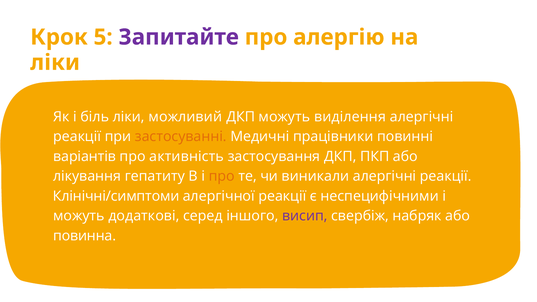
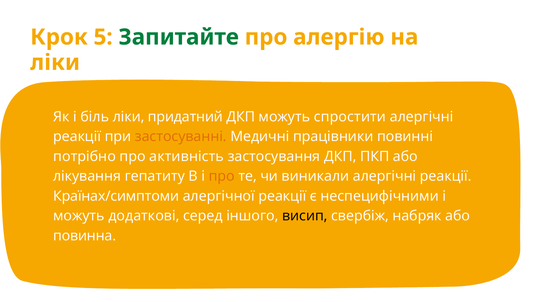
Запитайте colour: purple -> green
можливий: можливий -> придатний
виділення: виділення -> спростити
варіантів: варіантів -> потрібно
Клінічні/симптоми: Клінічні/симптоми -> Країнах/симптоми
висип colour: purple -> black
